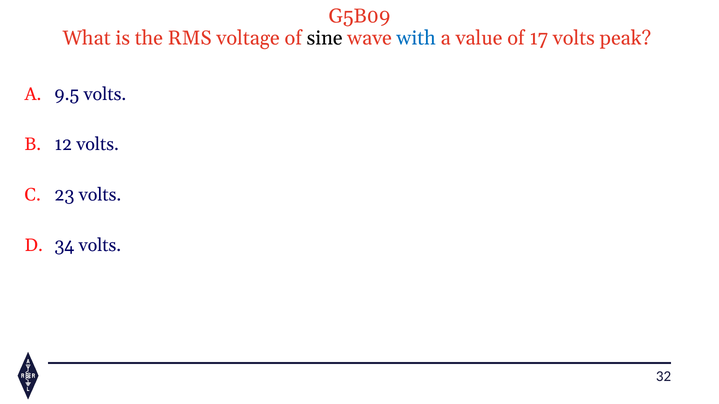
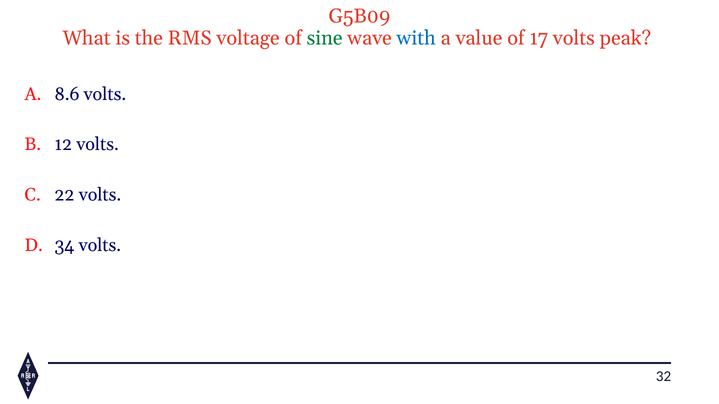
sine colour: black -> green
9.5: 9.5 -> 8.6
23: 23 -> 22
